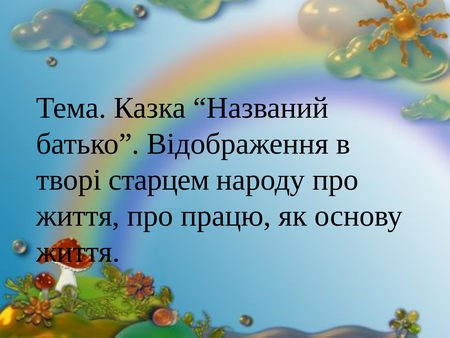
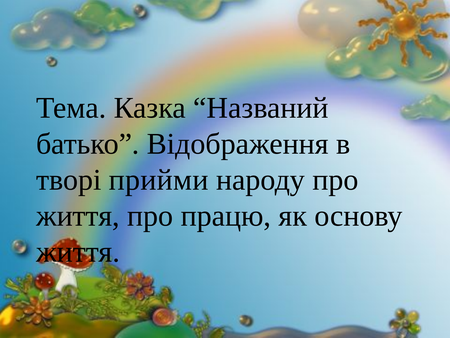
старцем: старцем -> прийми
